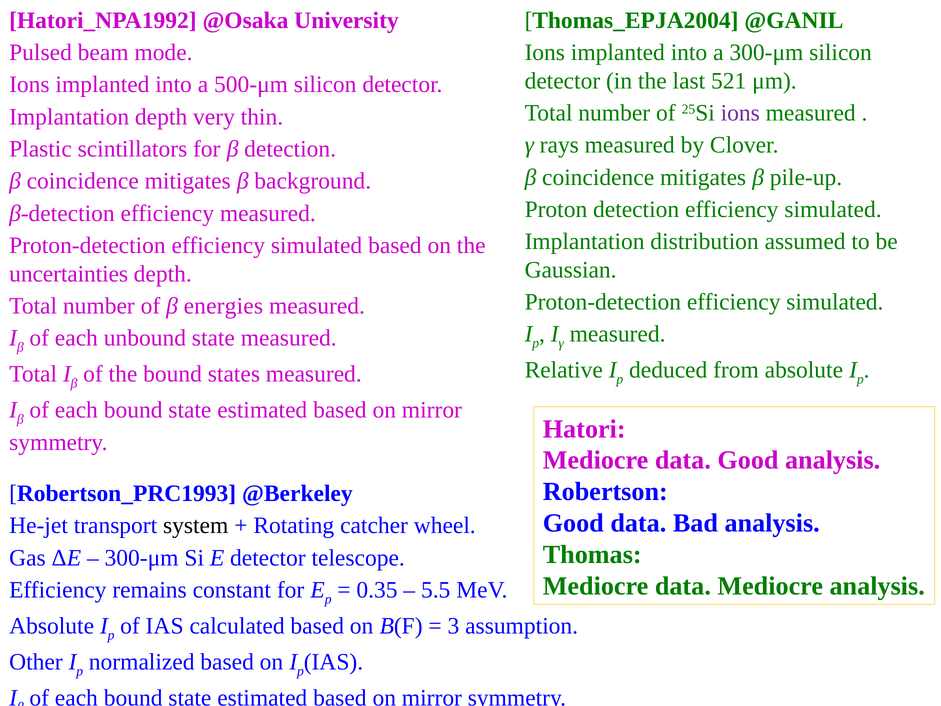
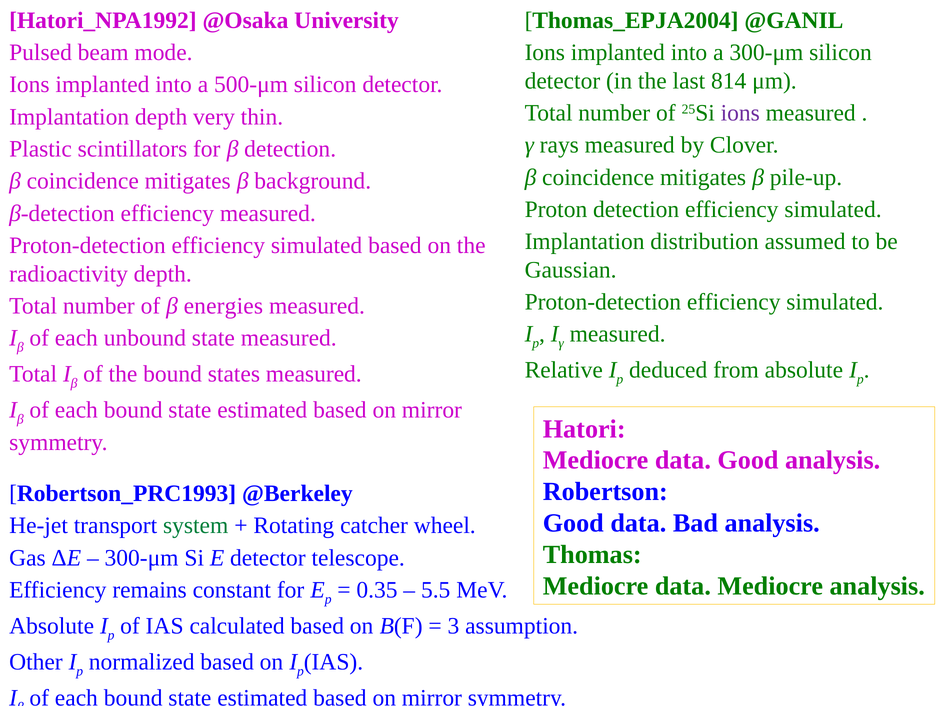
521: 521 -> 814
uncertainties: uncertainties -> radioactivity
system colour: black -> green
